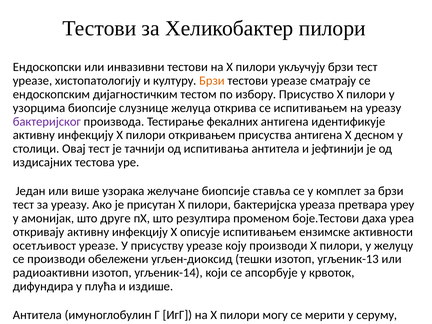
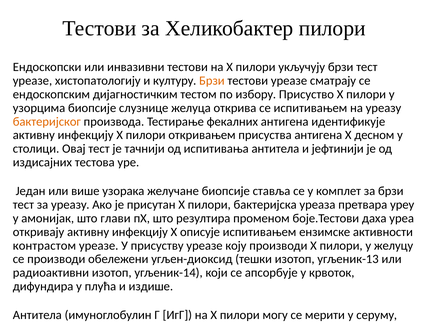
бактеријског colour: purple -> orange
друге: друге -> глави
осетљивост: осетљивост -> контрастом
